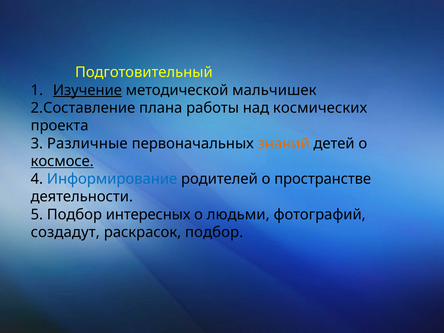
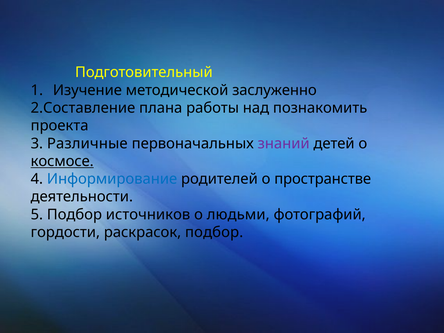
Изучение underline: present -> none
мальчишек: мальчишек -> заслуженно
космических: космических -> познакомить
знаний colour: orange -> purple
интересных: интересных -> источников
создадут: создадут -> гордости
